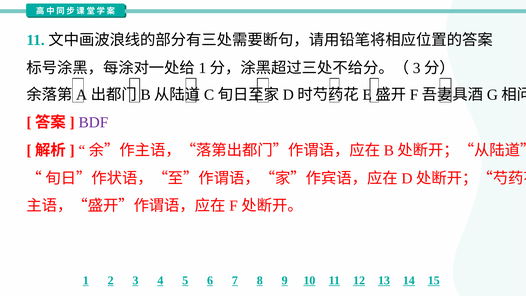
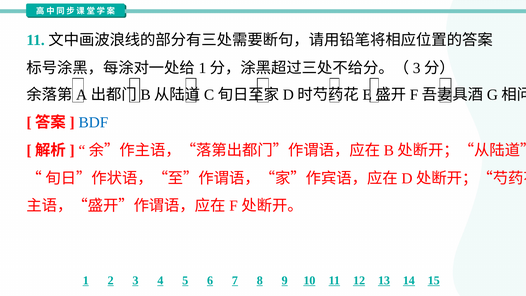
BDF colour: purple -> blue
